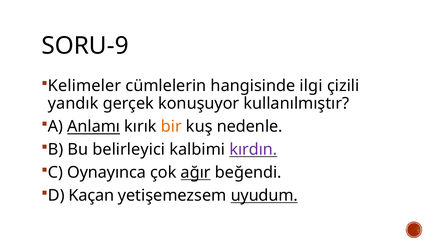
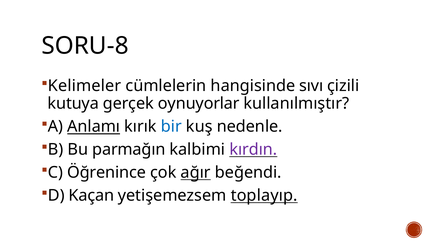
SORU-9: SORU-9 -> SORU-8
ilgi: ilgi -> sıvı
yandık: yandık -> kutuya
konuşuyor: konuşuyor -> oynuyorlar
bir colour: orange -> blue
belirleyici: belirleyici -> parmağın
Oynayınca: Oynayınca -> Öğrenince
uyudum: uyudum -> toplayıp
